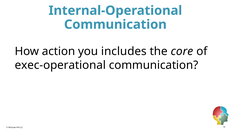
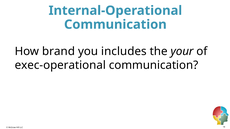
action: action -> brand
core: core -> your
